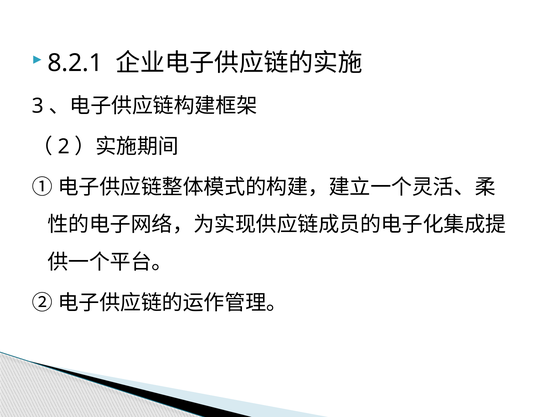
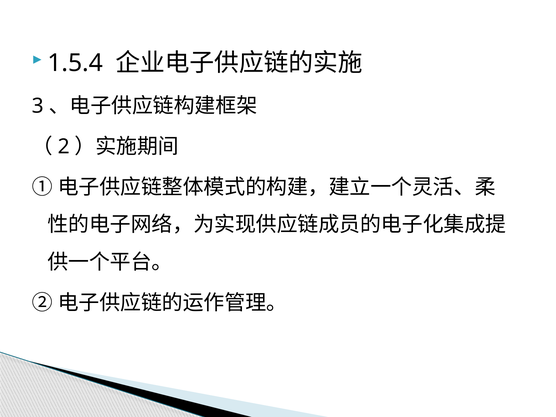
8.2.1: 8.2.1 -> 1.5.4
